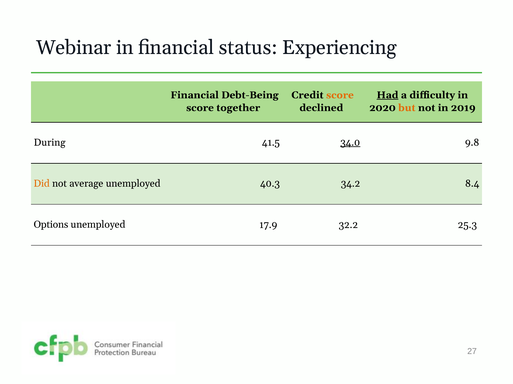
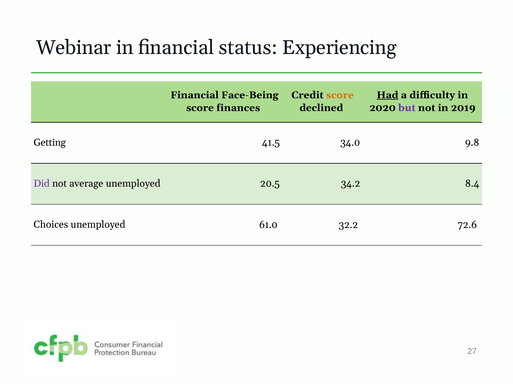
Debt-Being: Debt-Being -> Face-Being
together: together -> finances
but colour: orange -> purple
During: During -> Getting
34.0 underline: present -> none
Did colour: orange -> purple
40.3: 40.3 -> 20.5
Options: Options -> Choices
17.9: 17.9 -> 61.0
25.3: 25.3 -> 72.6
